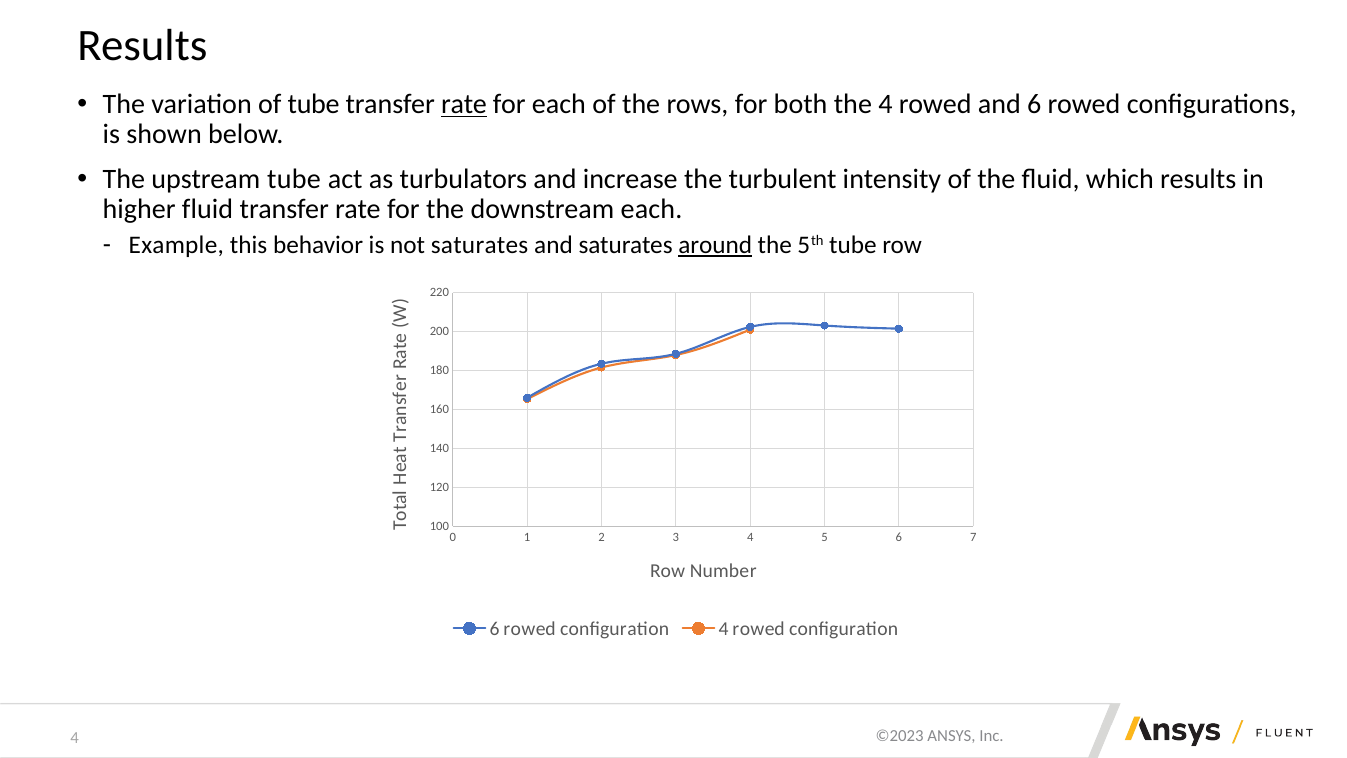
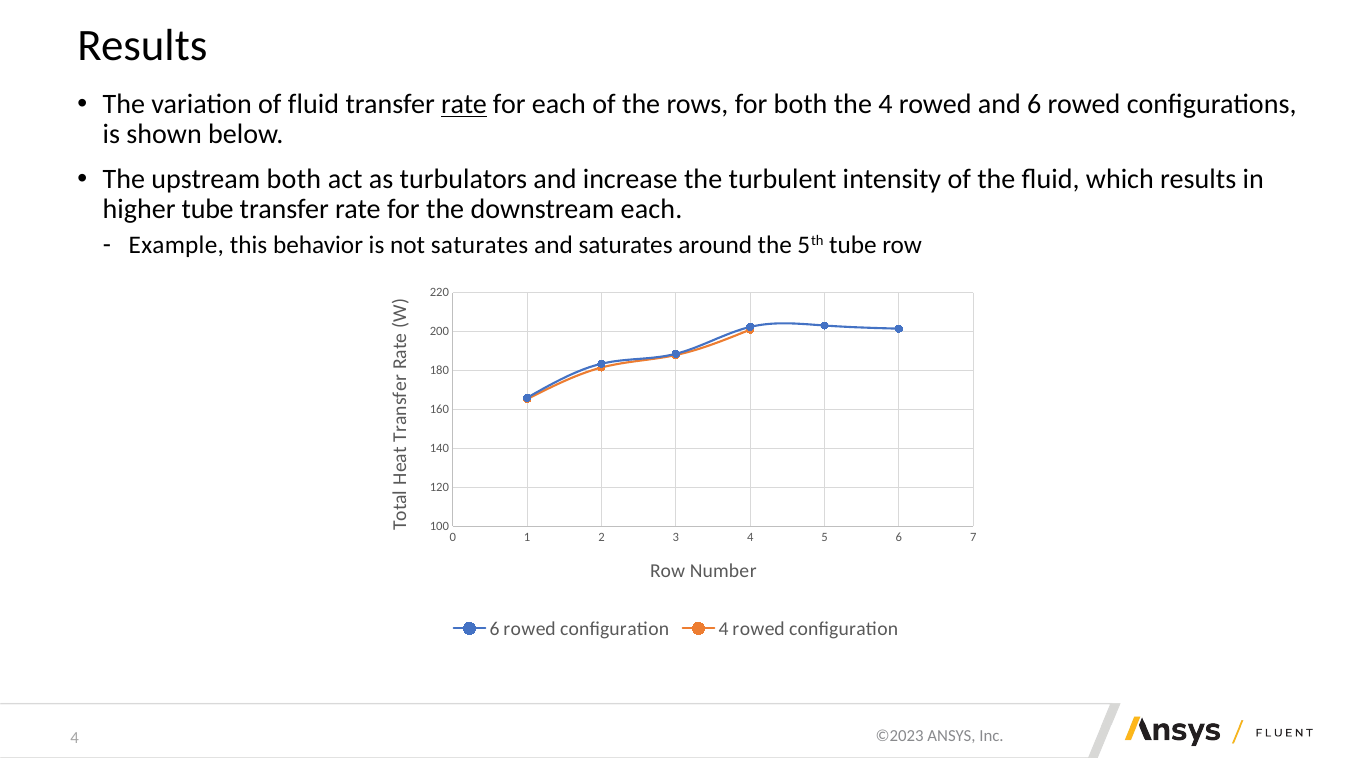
of tube: tube -> fluid
upstream tube: tube -> both
higher fluid: fluid -> tube
around underline: present -> none
